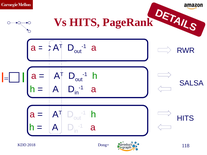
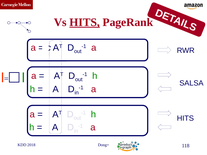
HITS at (85, 22) underline: none -> present
